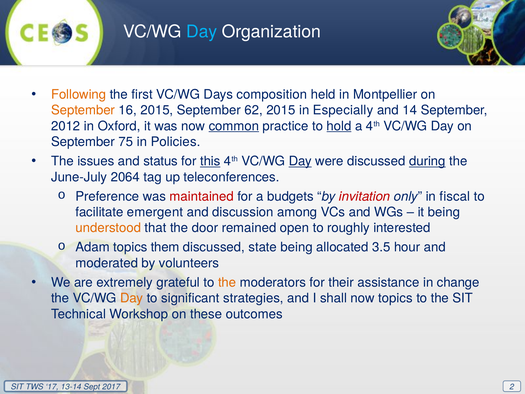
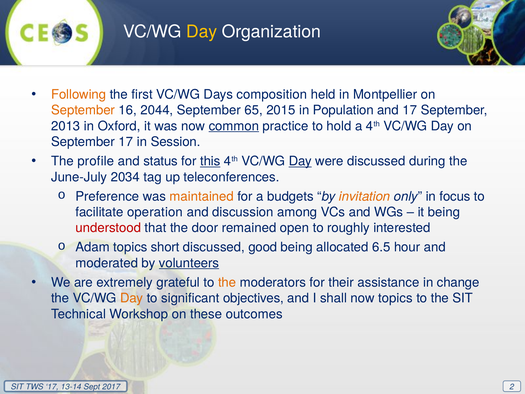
Day at (202, 32) colour: light blue -> yellow
16 2015: 2015 -> 2044
62: 62 -> 65
Especially: Especially -> Population
and 14: 14 -> 17
2012: 2012 -> 2013
hold underline: present -> none
September 75: 75 -> 17
Policies: Policies -> Session
issues: issues -> profile
during underline: present -> none
2064: 2064 -> 2034
maintained colour: red -> orange
invitation colour: red -> orange
fiscal: fiscal -> focus
emergent: emergent -> operation
understood colour: orange -> red
them: them -> short
state: state -> good
3.5: 3.5 -> 6.5
volunteers underline: none -> present
strategies: strategies -> objectives
